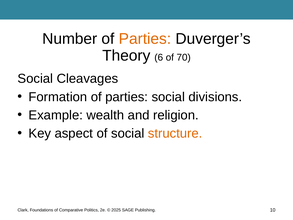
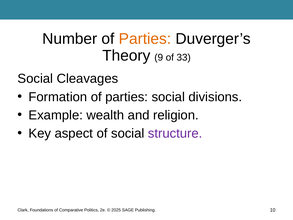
6: 6 -> 9
70: 70 -> 33
structure colour: orange -> purple
